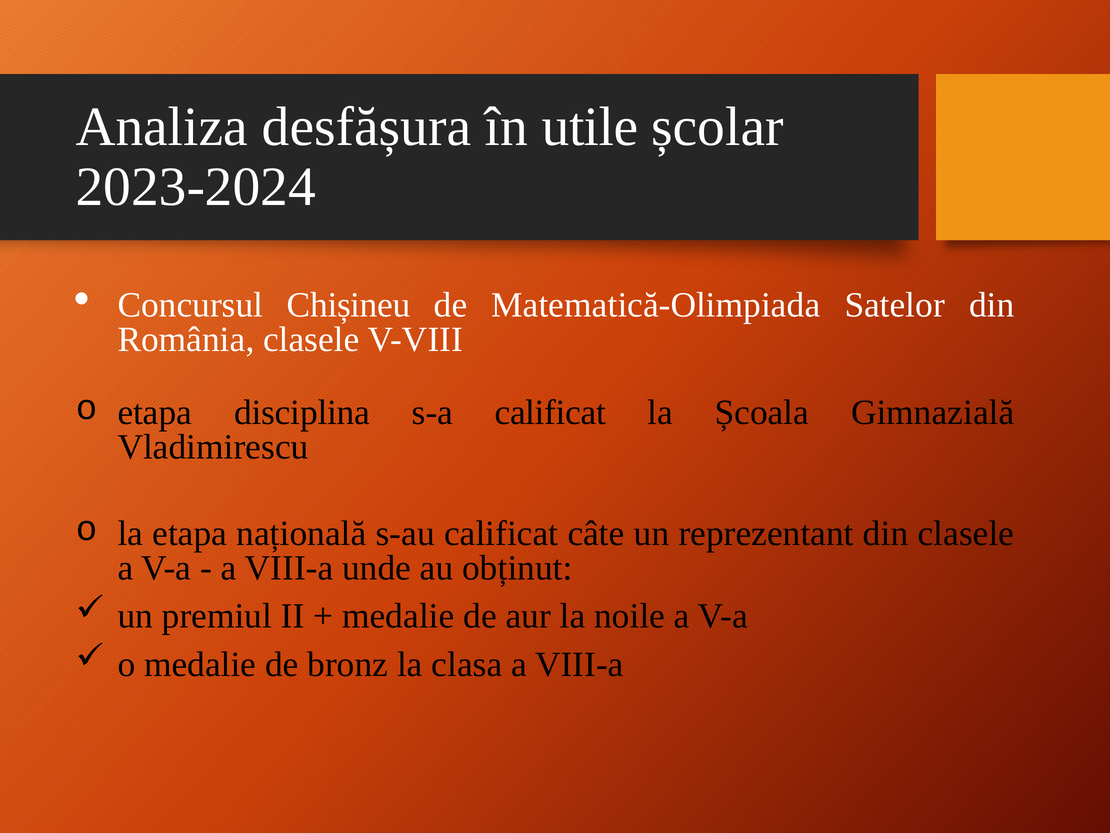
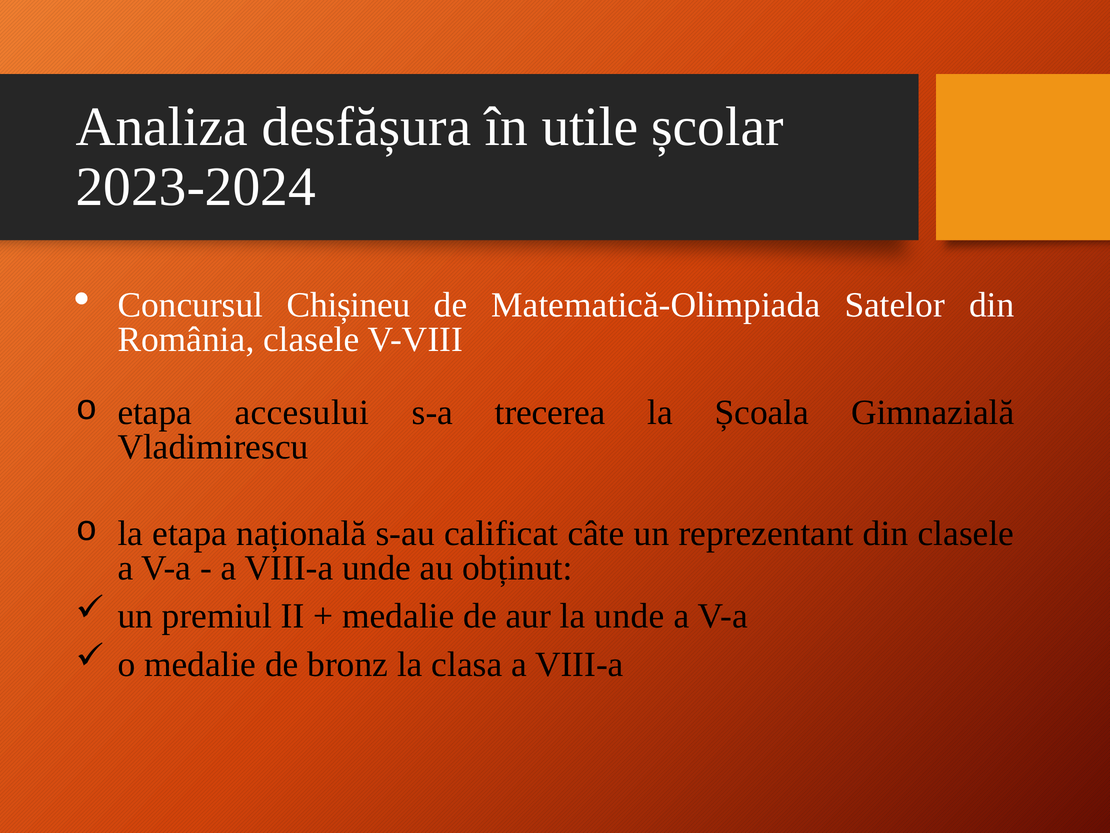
disciplina: disciplina -> accesului
s-a calificat: calificat -> trecerea
la noile: noile -> unde
